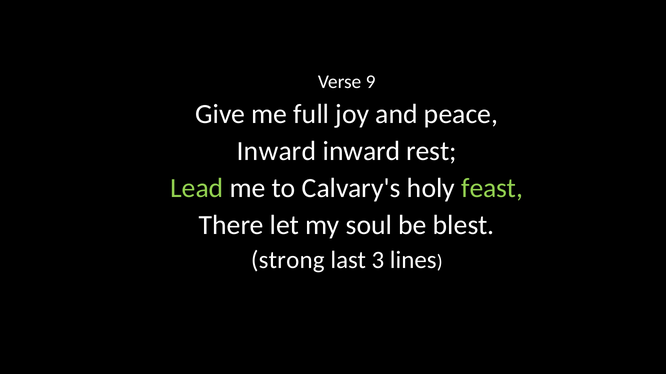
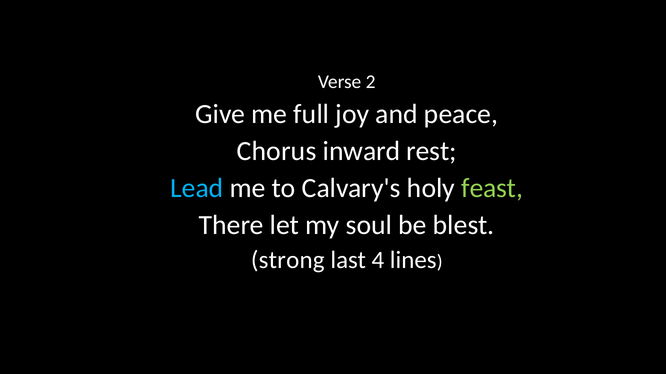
9: 9 -> 2
Inward at (277, 151): Inward -> Chorus
Lead colour: light green -> light blue
3: 3 -> 4
